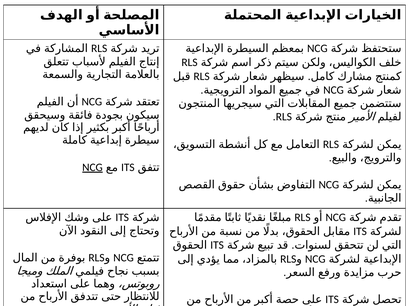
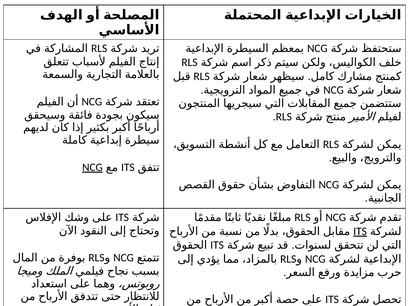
ITS at (360, 232) underline: none -> present
